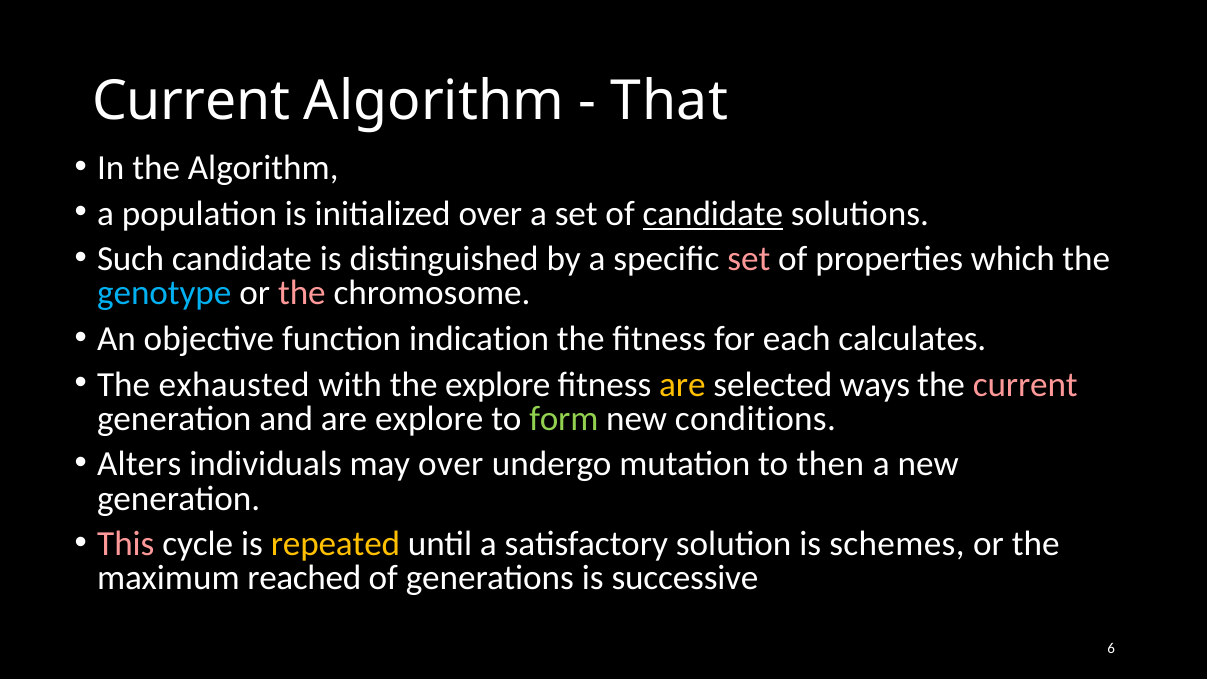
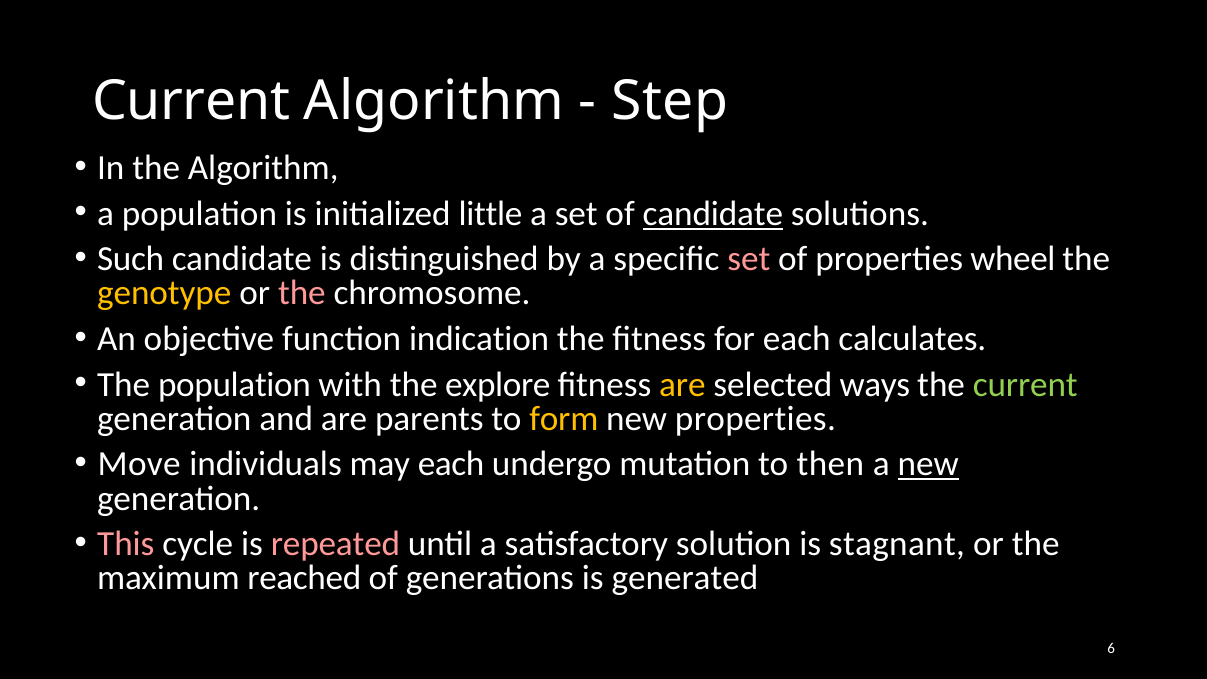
That: That -> Step
initialized over: over -> little
which: which -> wheel
genotype colour: light blue -> yellow
The exhausted: exhausted -> population
current at (1025, 384) colour: pink -> light green
are explore: explore -> parents
form colour: light green -> yellow
new conditions: conditions -> properties
Alters: Alters -> Move
may over: over -> each
new at (928, 464) underline: none -> present
repeated colour: yellow -> pink
schemes: schemes -> stagnant
successive: successive -> generated
